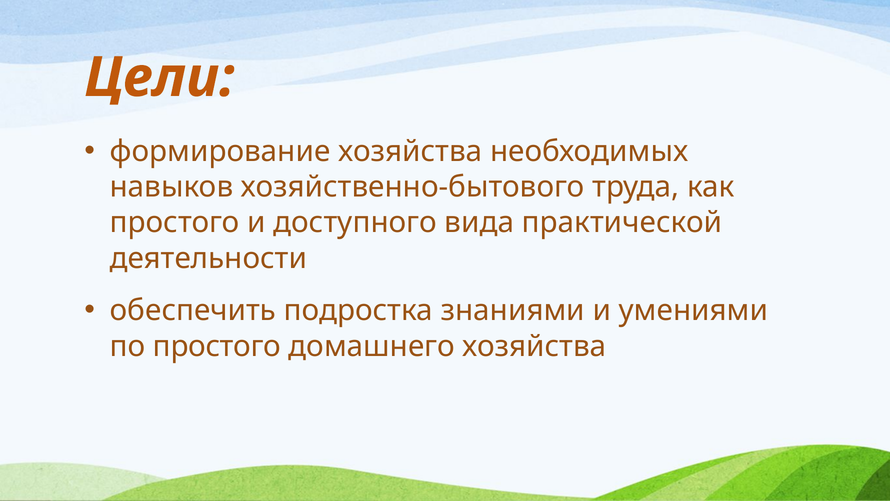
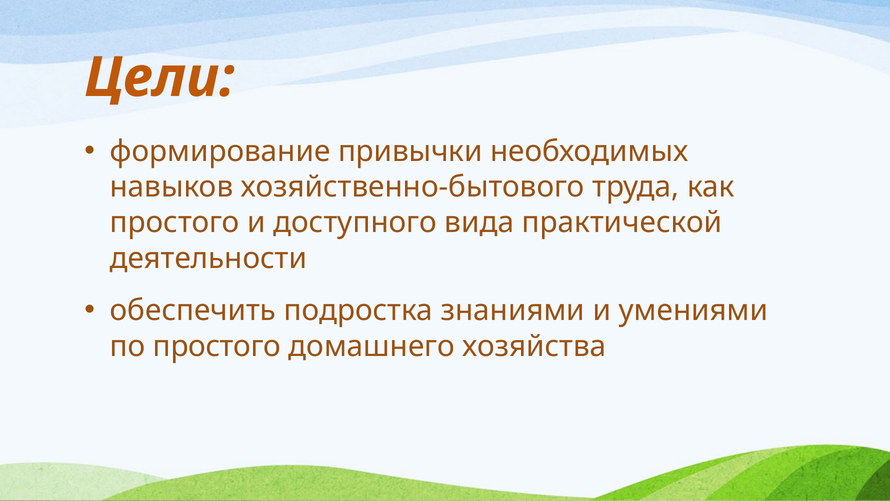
формирование хозяйства: хозяйства -> привычки
